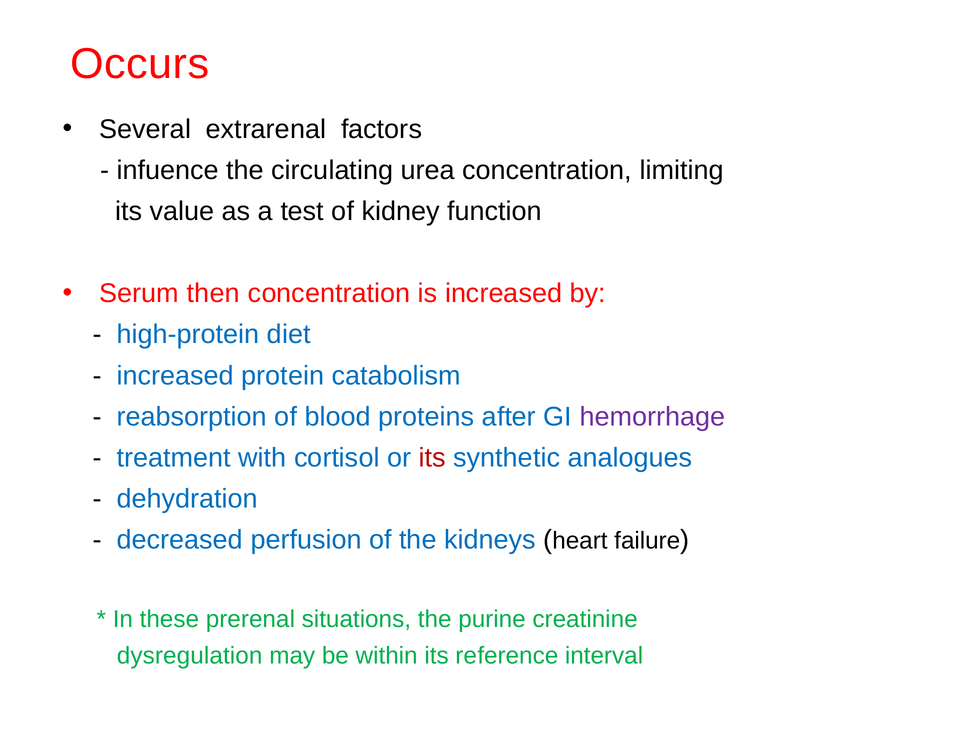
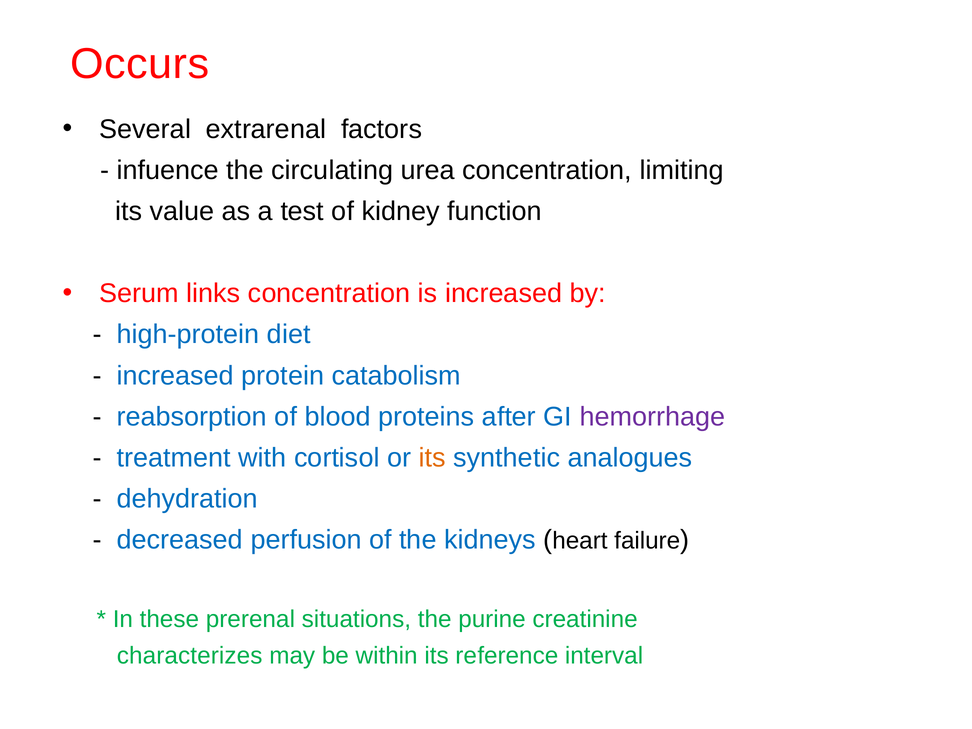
then: then -> links
its at (432, 458) colour: red -> orange
dysregulation: dysregulation -> characterizes
